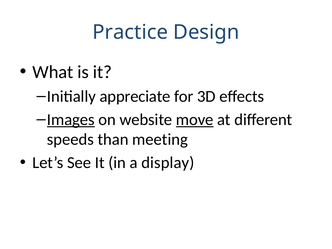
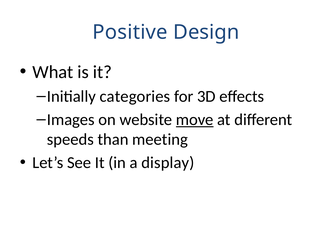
Practice: Practice -> Positive
appreciate: appreciate -> categories
Images underline: present -> none
